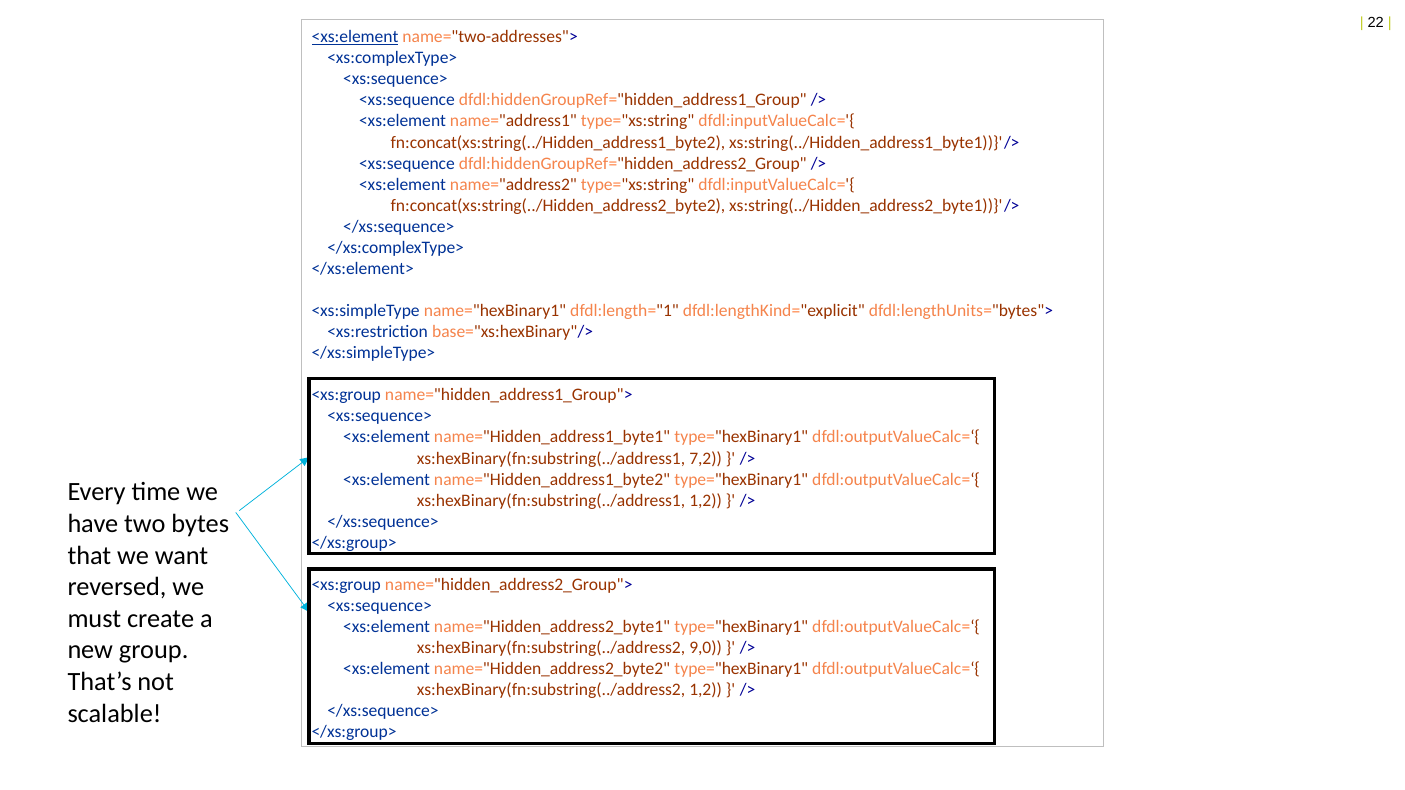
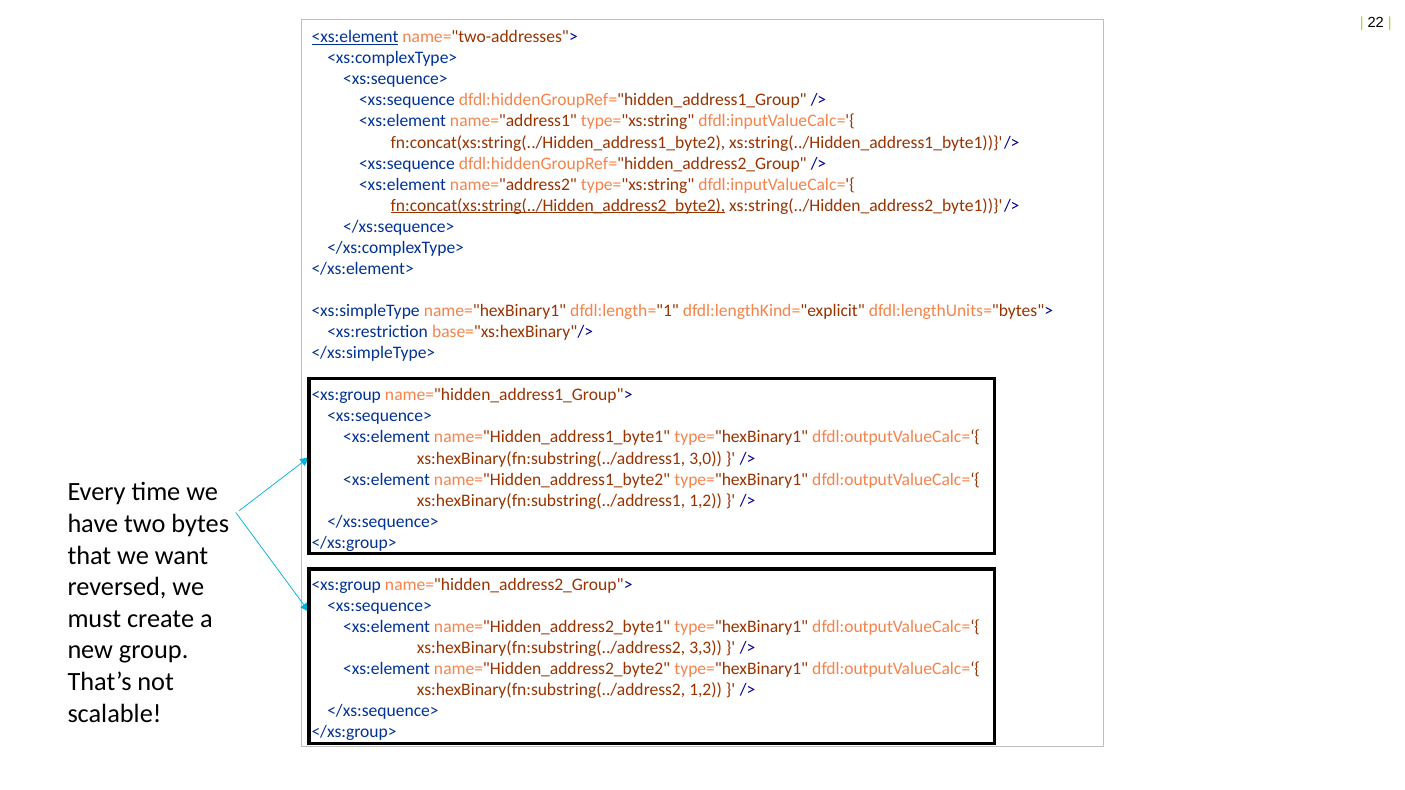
fn:concat(xs:string(../Hidden_address2_byte2 underline: none -> present
7,2: 7,2 -> 3,0
9,0: 9,0 -> 3,3
